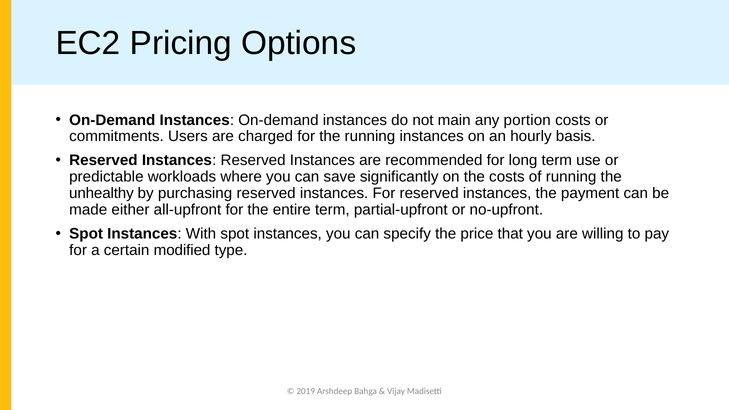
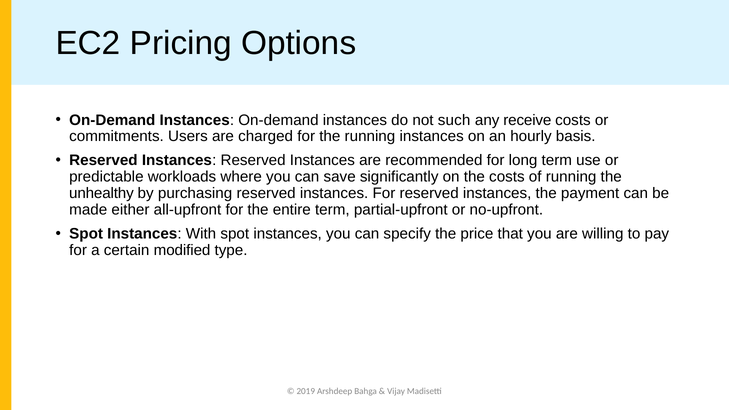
main: main -> such
portion: portion -> receive
